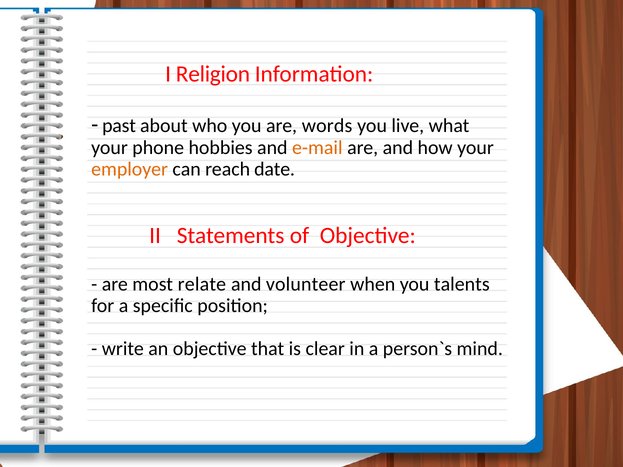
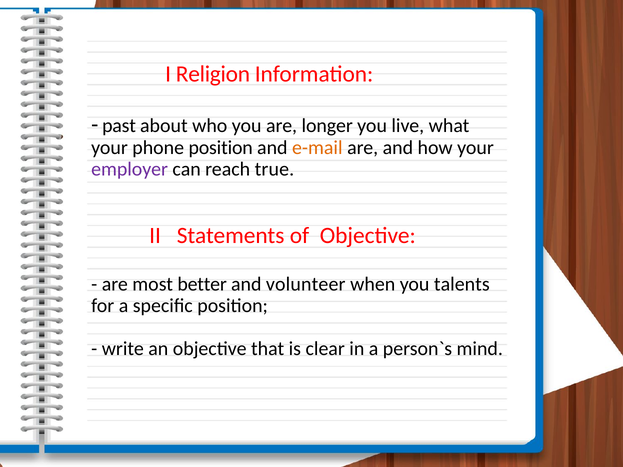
words: words -> longer
phone hobbies: hobbies -> position
employer colour: orange -> purple
date: date -> true
relate: relate -> better
